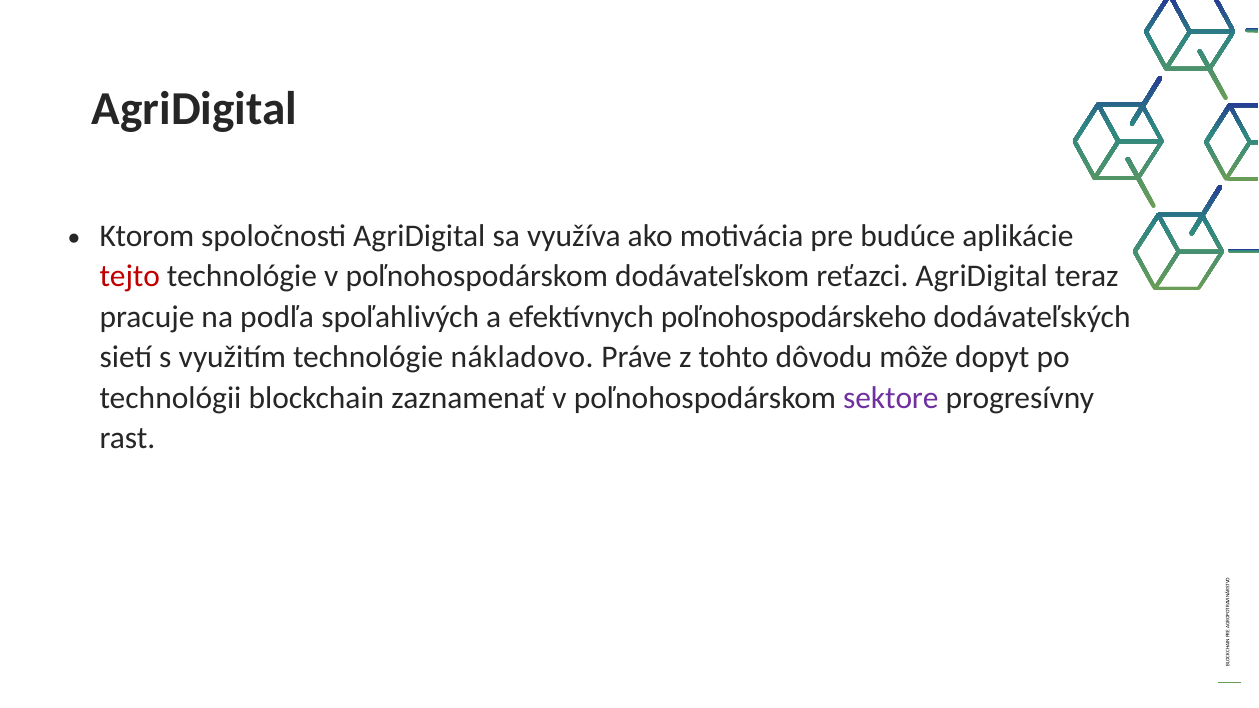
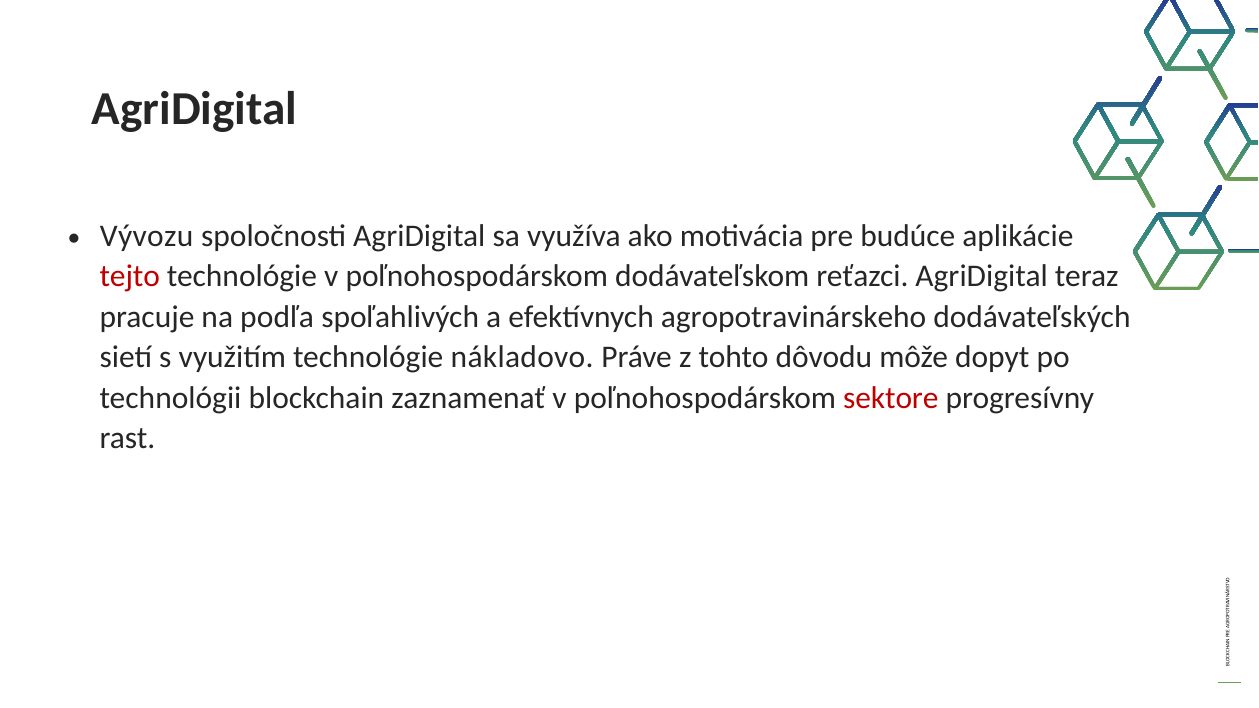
Ktorom: Ktorom -> Vývozu
poľnohospodárskeho: poľnohospodárskeho -> agropotravinárskeho
sektore colour: purple -> red
